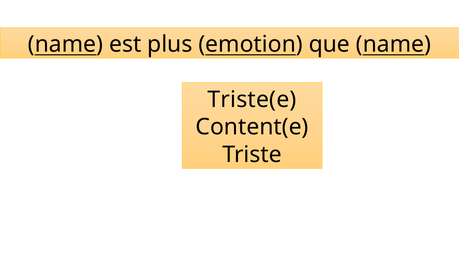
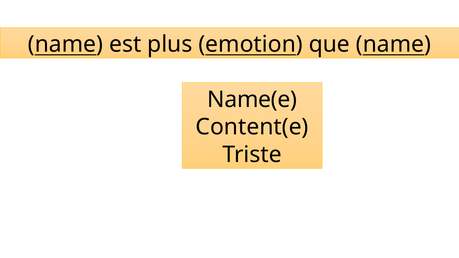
Triste(e: Triste(e -> Name(e
